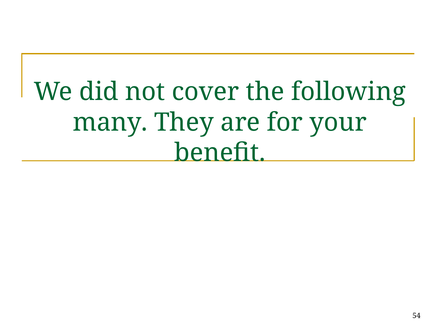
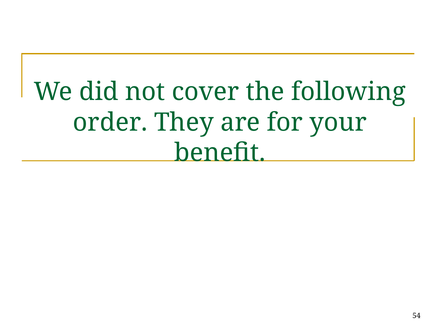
many: many -> order
